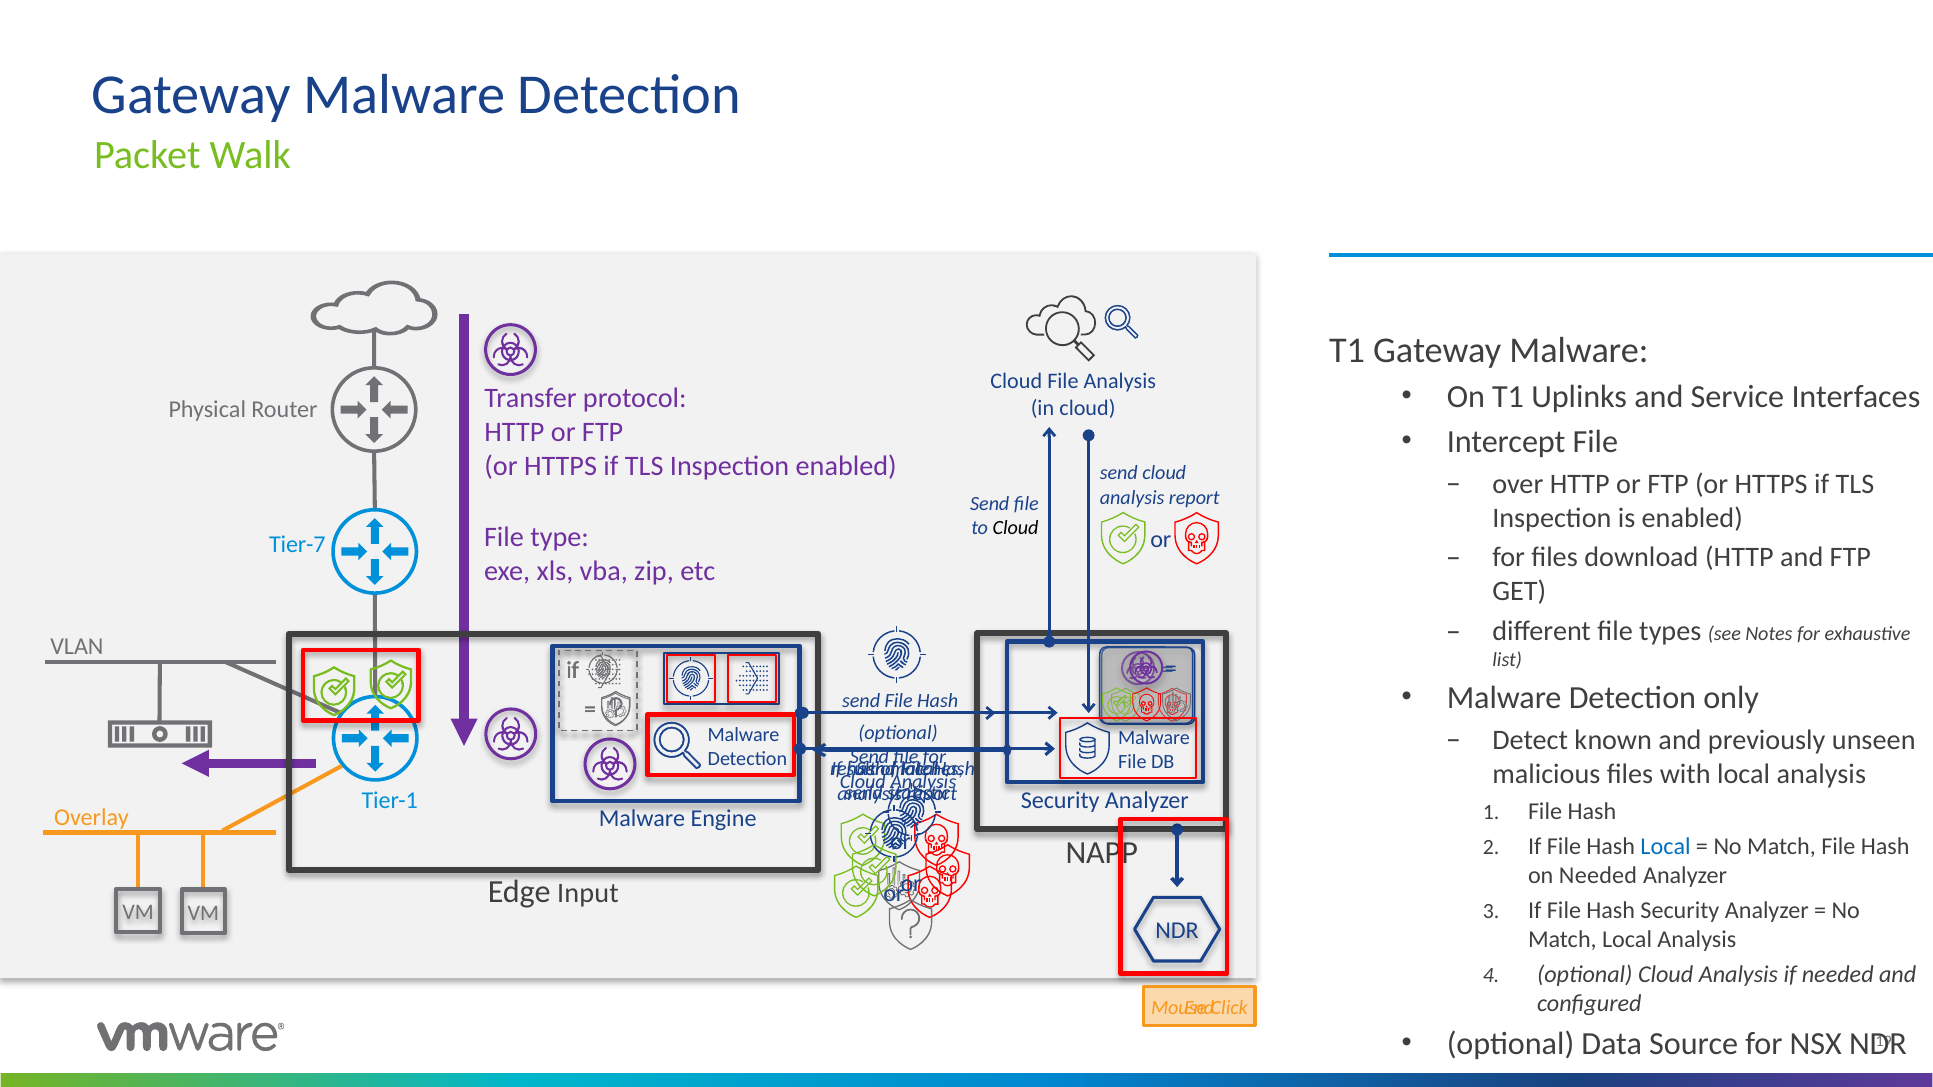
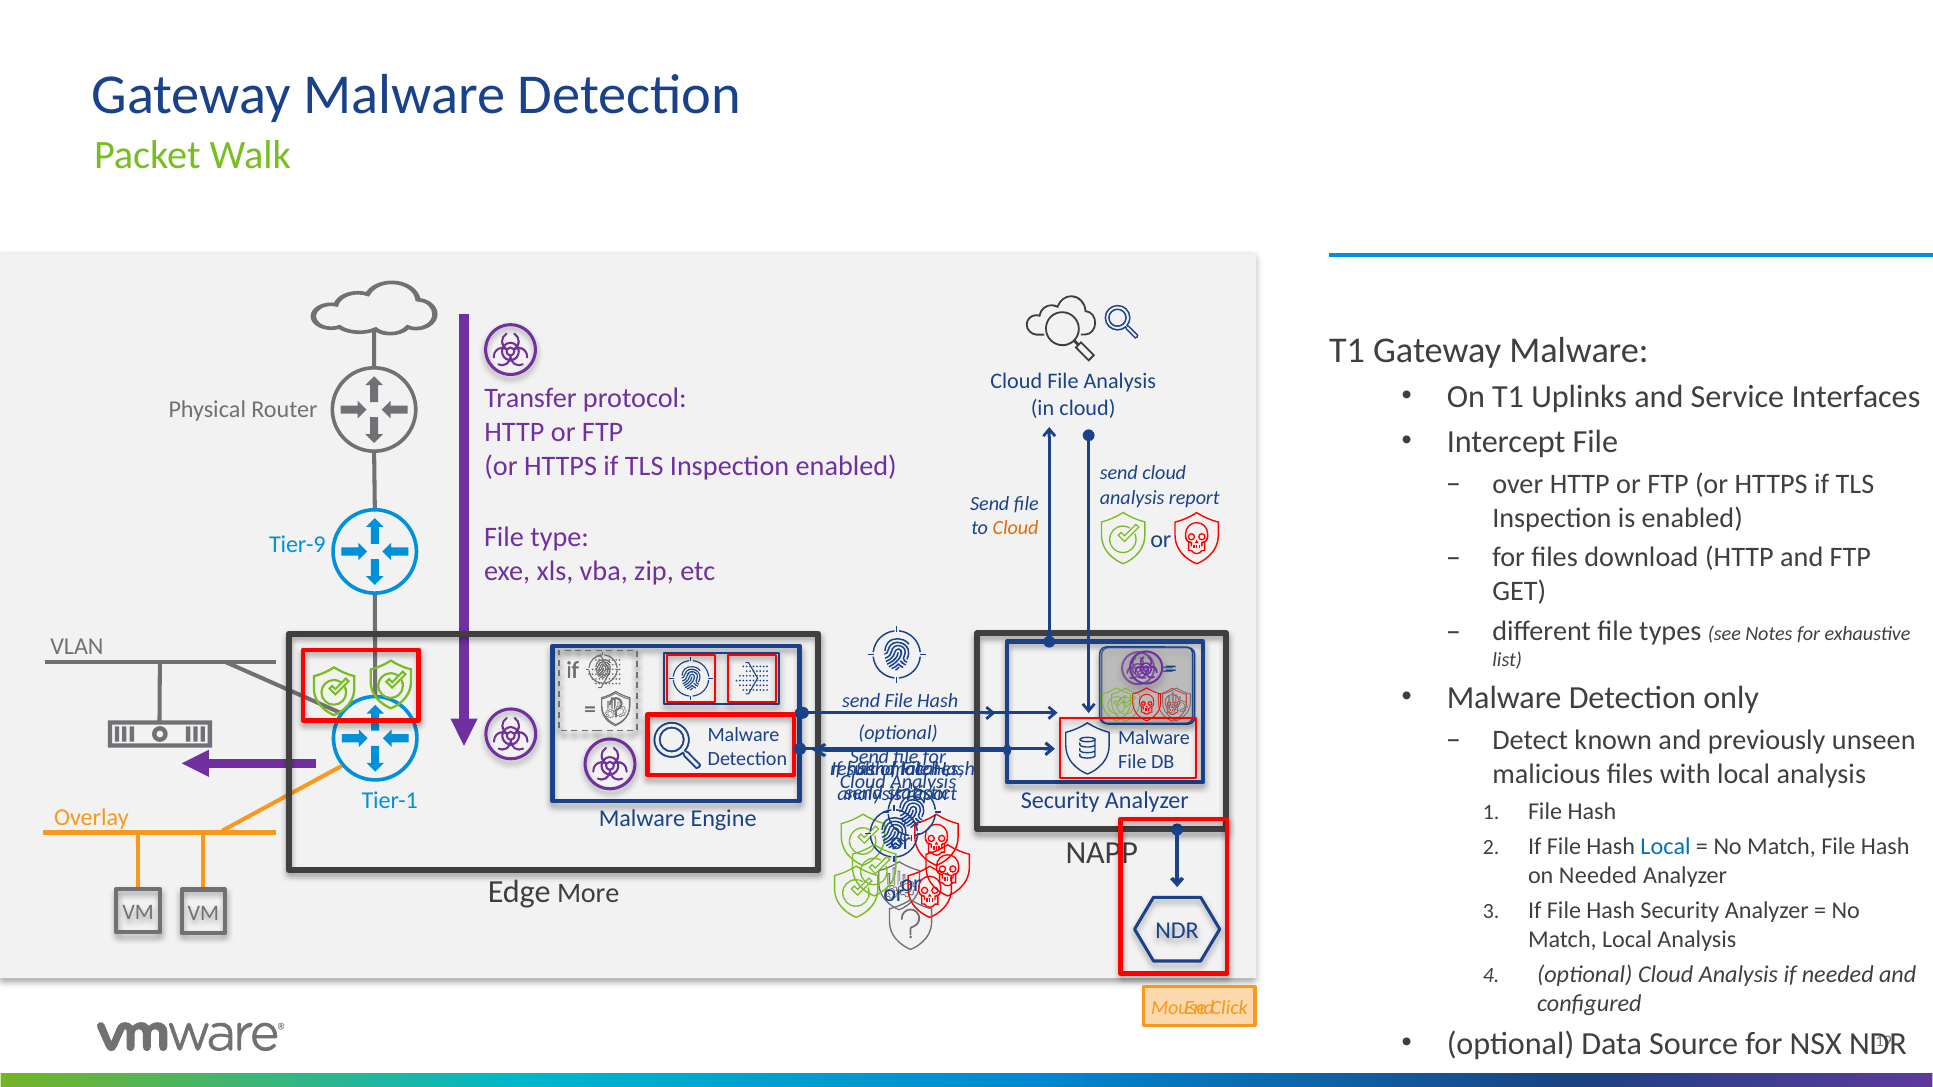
Cloud at (1016, 528) colour: black -> orange
Tier-7: Tier-7 -> Tier-9
Input: Input -> More
